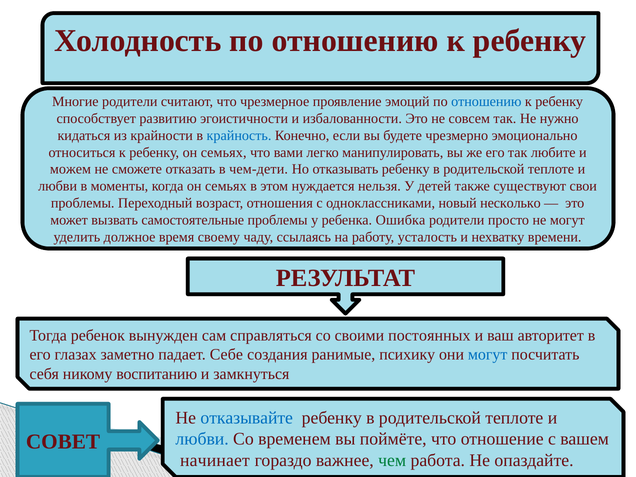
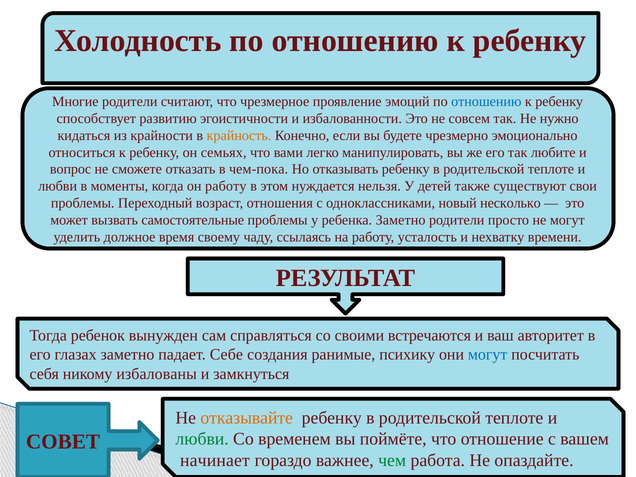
крайность colour: blue -> orange
можем: можем -> вопрос
чем-дети: чем-дети -> чем-пока
когда он семьях: семьях -> работу
ребенка Ошибка: Ошибка -> Заметно
постоянных: постоянных -> встречаются
воспитанию: воспитанию -> избалованы
отказывайте colour: blue -> orange
любви at (202, 439) colour: blue -> green
